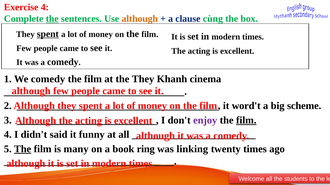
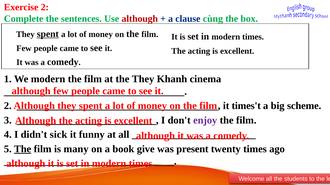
Exercise 4: 4 -> 2
the at (52, 19) underline: present -> none
although at (140, 19) colour: orange -> red
We comedy: comedy -> modern
word't: word't -> times't
film at (246, 121) underline: present -> none
said: said -> sick
ring: ring -> give
linking: linking -> present
